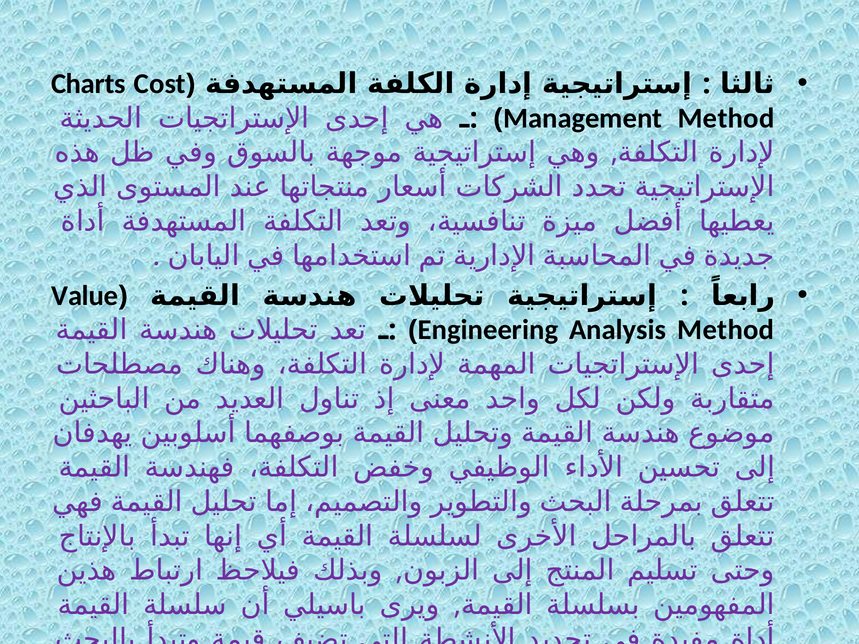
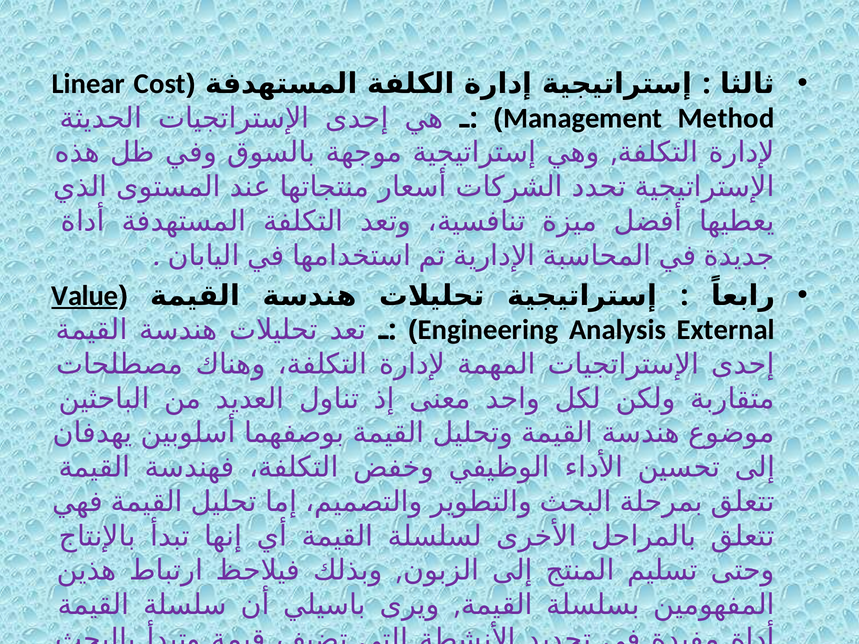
Charts: Charts -> Linear
Value underline: none -> present
Analysis Method: Method -> External
